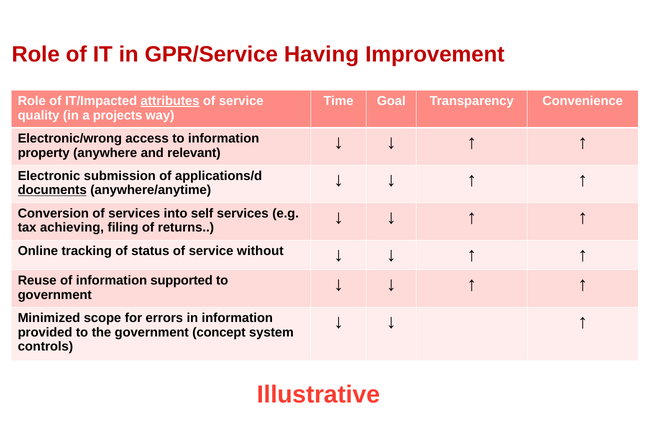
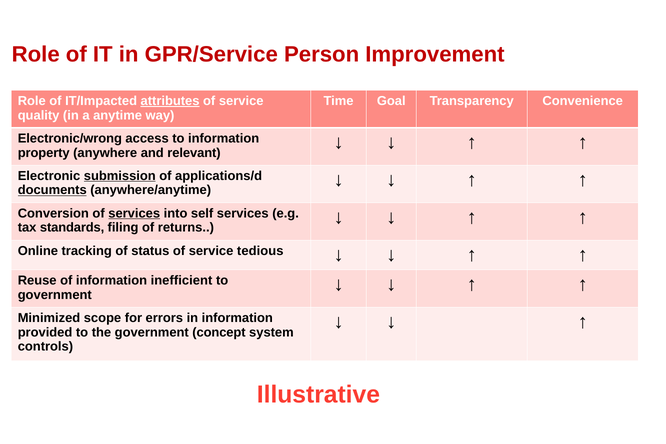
Having: Having -> Person
projects: projects -> anytime
submission underline: none -> present
services at (134, 213) underline: none -> present
achieving: achieving -> standards
without: without -> tedious
supported: supported -> inefficient
